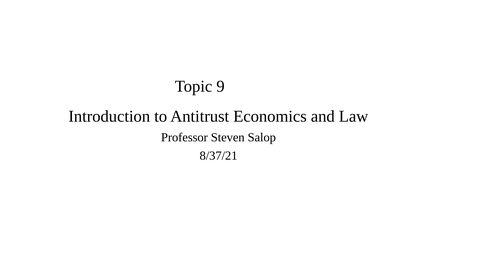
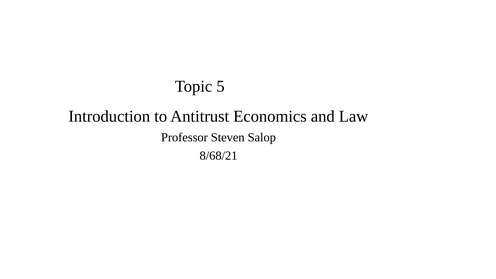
9: 9 -> 5
8/37/21: 8/37/21 -> 8/68/21
